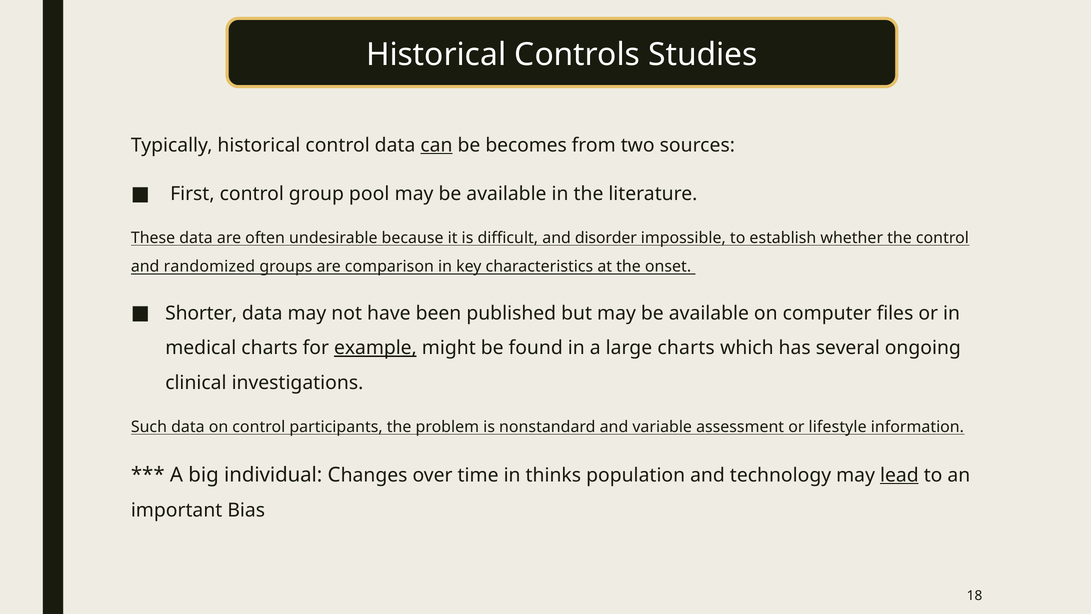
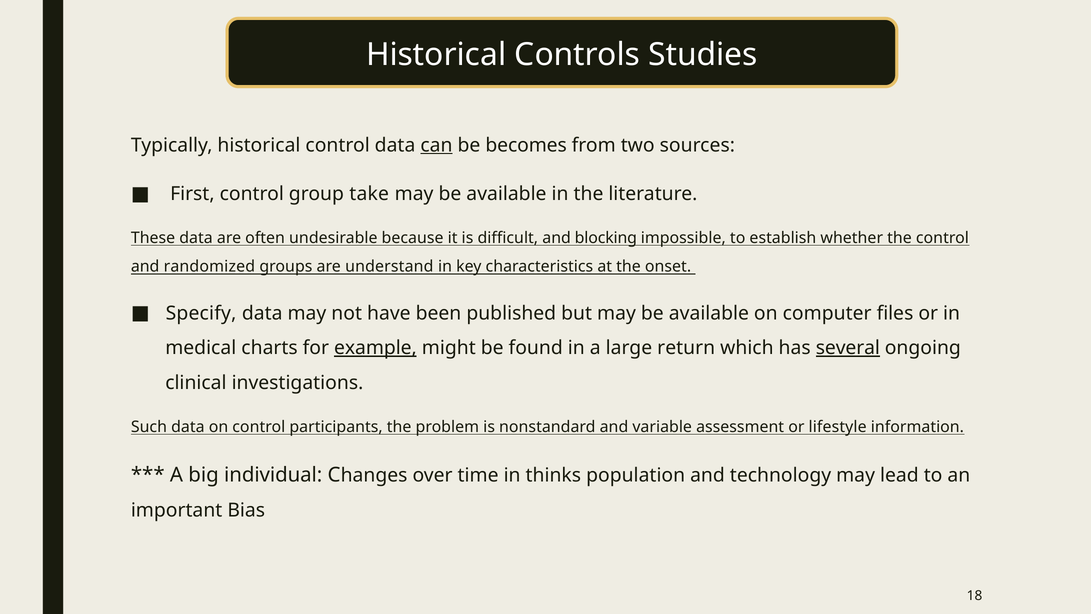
pool: pool -> take
disorder: disorder -> blocking
comparison: comparison -> understand
Shorter: Shorter -> Specify
large charts: charts -> return
several underline: none -> present
lead underline: present -> none
